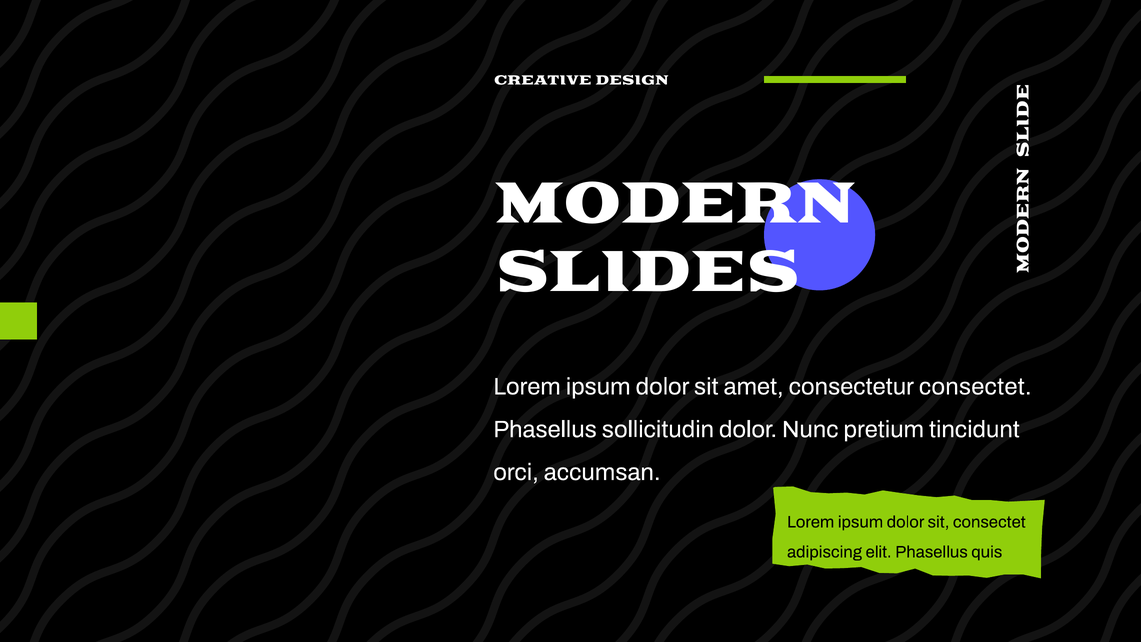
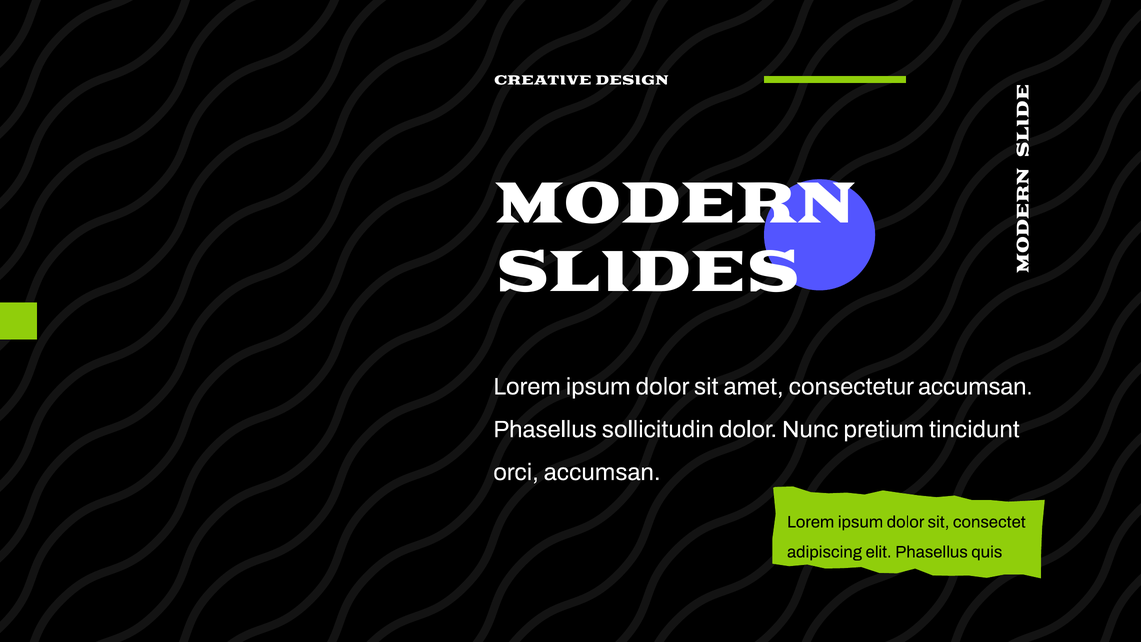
consectetur consectet: consectet -> accumsan
